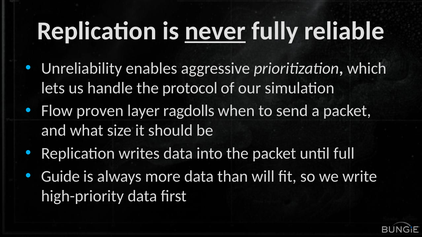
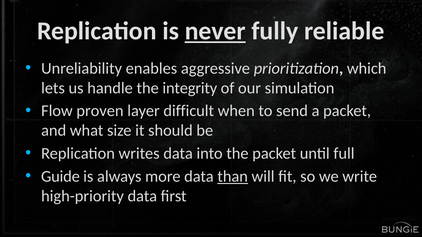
protocol: protocol -> integrity
ragdolls: ragdolls -> difficult
than underline: none -> present
